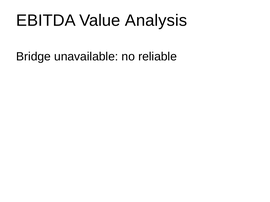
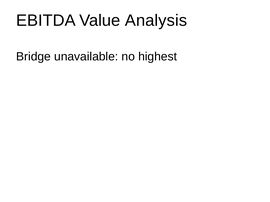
reliable: reliable -> highest
